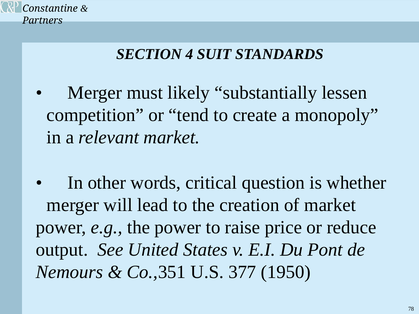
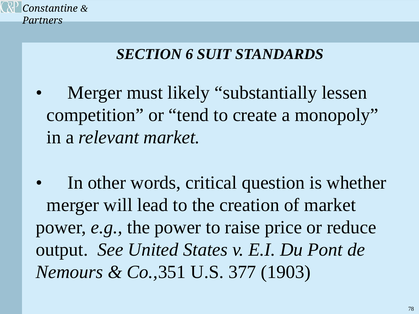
4: 4 -> 6
1950: 1950 -> 1903
